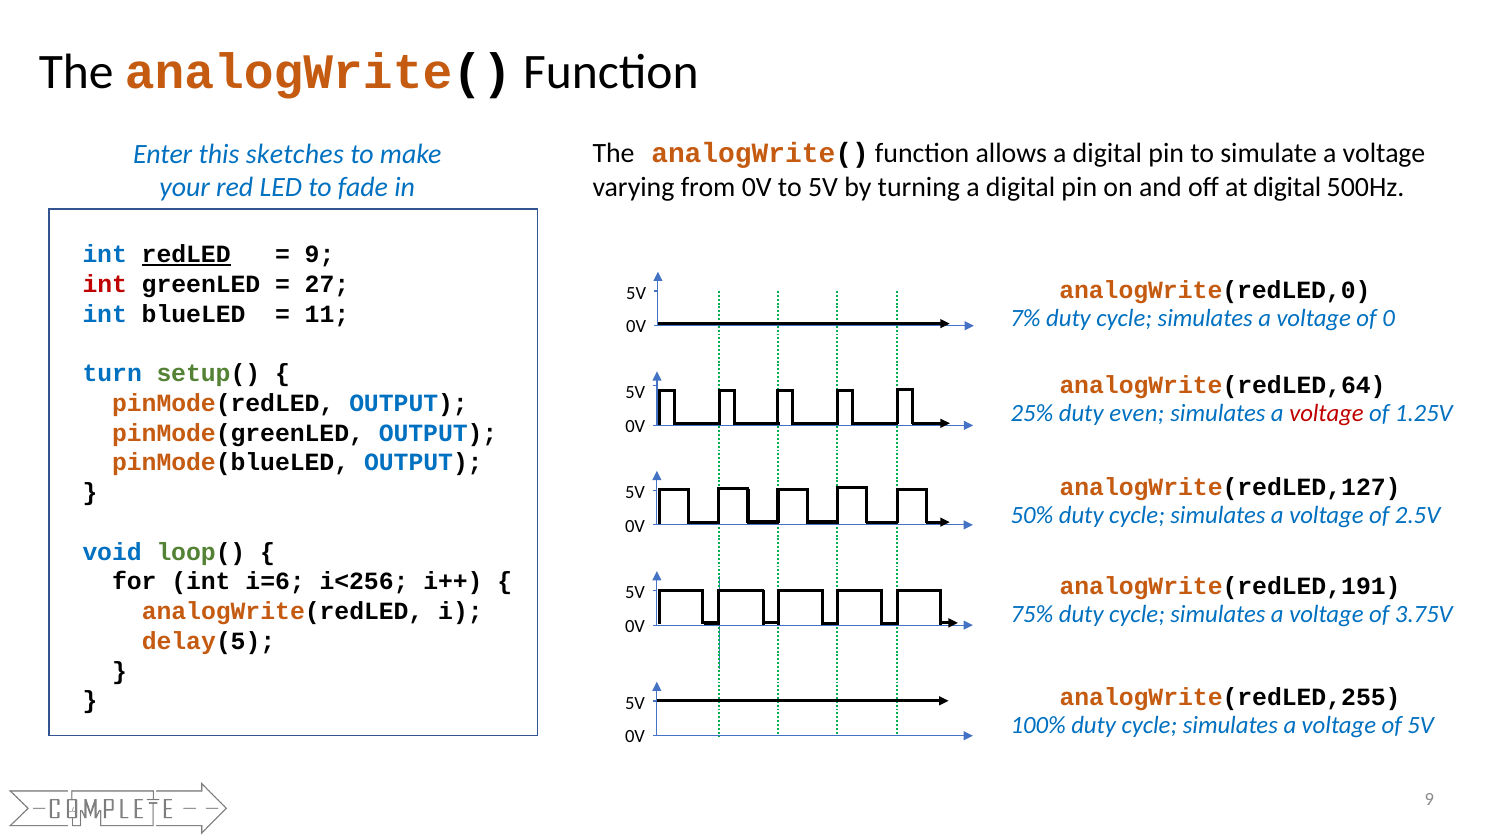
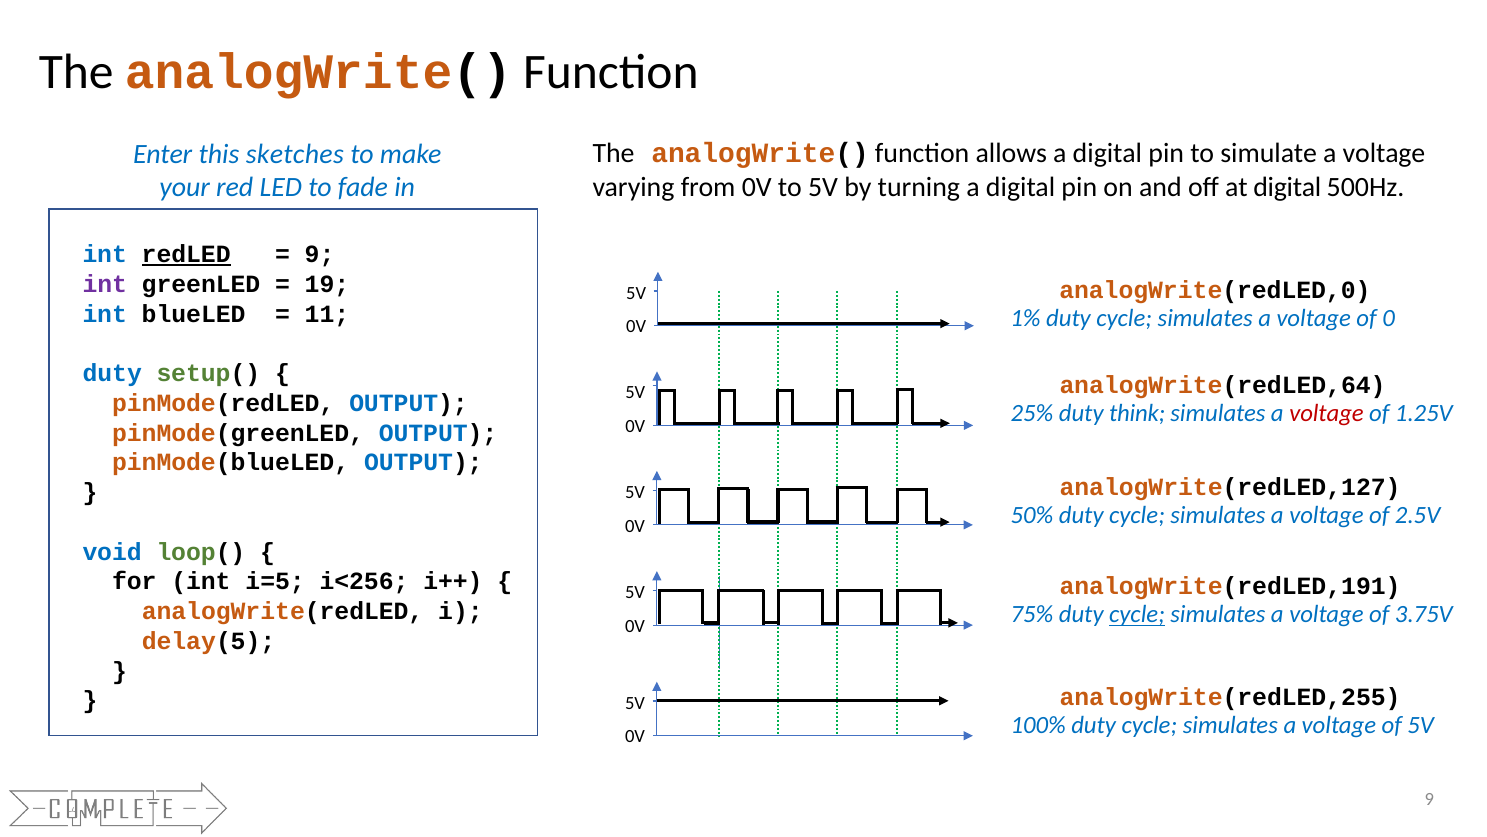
int at (105, 284) colour: red -> purple
27: 27 -> 19
7%: 7% -> 1%
turn at (112, 373): turn -> duty
even: even -> think
i=6: i=6 -> i=5
cycle at (1137, 614) underline: none -> present
